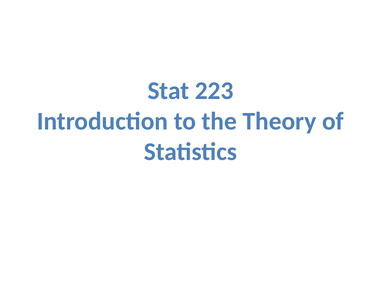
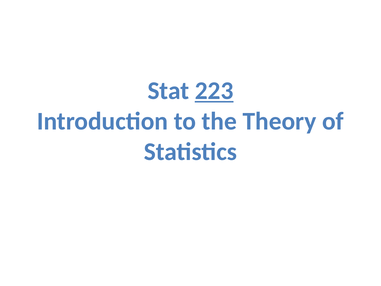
223 underline: none -> present
